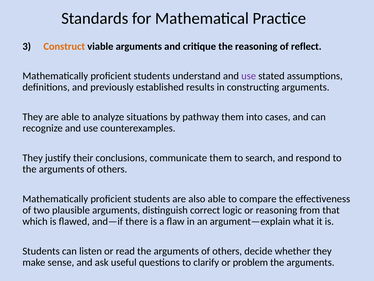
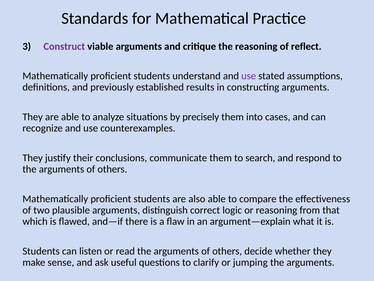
Construct colour: orange -> purple
pathway: pathway -> precisely
problem: problem -> jumping
